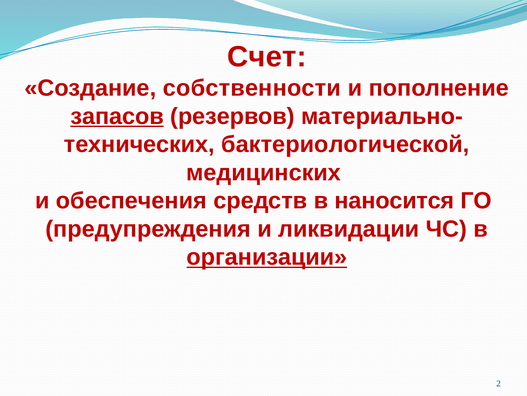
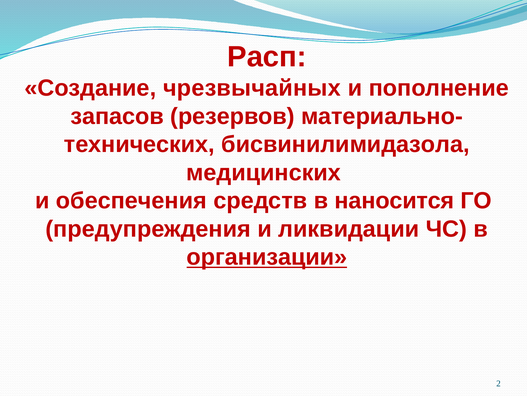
Счет: Счет -> Расп
собственности: собственности -> чрезвычайных
запасов underline: present -> none
бактериологической: бактериологической -> бисвинилимидазола
